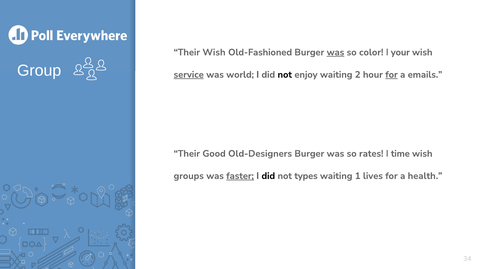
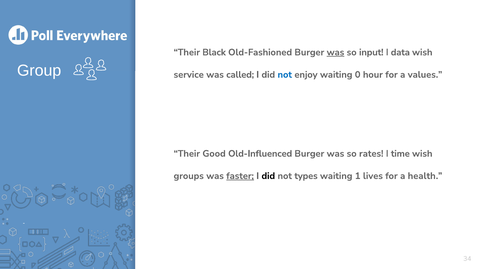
Their Wish: Wish -> Black
color: color -> input
your: your -> data
service underline: present -> none
world: world -> called
not at (285, 75) colour: black -> blue
2: 2 -> 0
for at (392, 75) underline: present -> none
emails: emails -> values
Old-Designers: Old-Designers -> Old-Influenced
